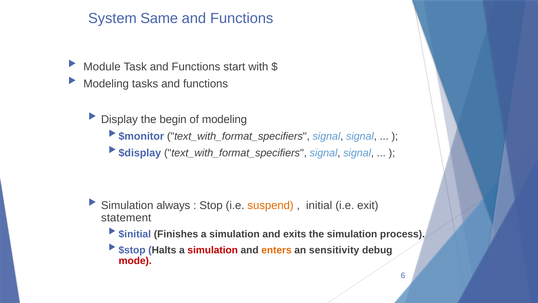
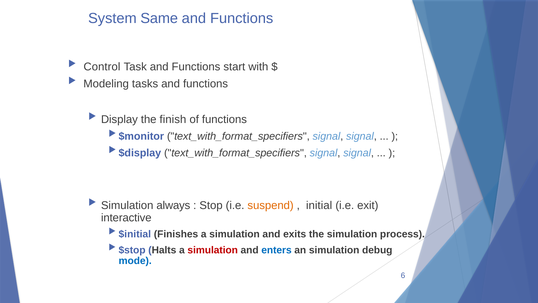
Module: Module -> Control
begin: begin -> finish
of modeling: modeling -> functions
statement: statement -> interactive
enters colour: orange -> blue
an sensitivity: sensitivity -> simulation
mode colour: red -> blue
